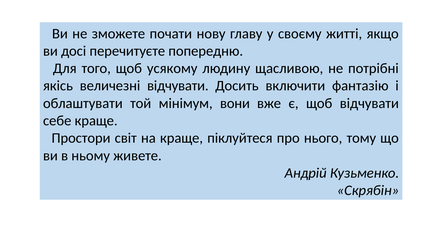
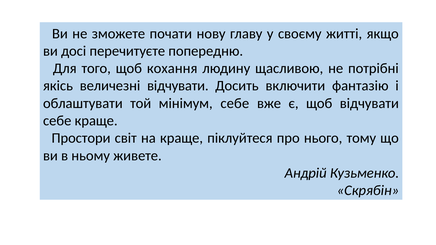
усякому: усякому -> кохання
мінімум вони: вони -> себе
